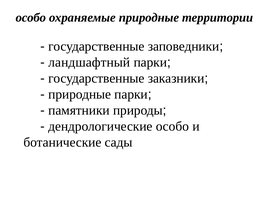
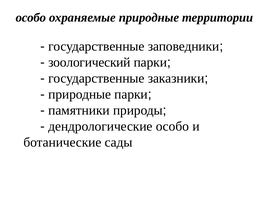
ландшафтный: ландшафтный -> зоологический
